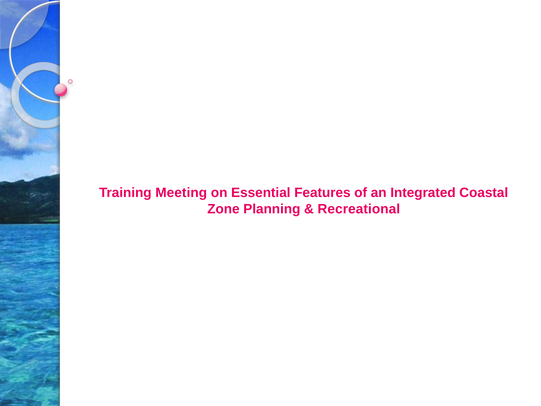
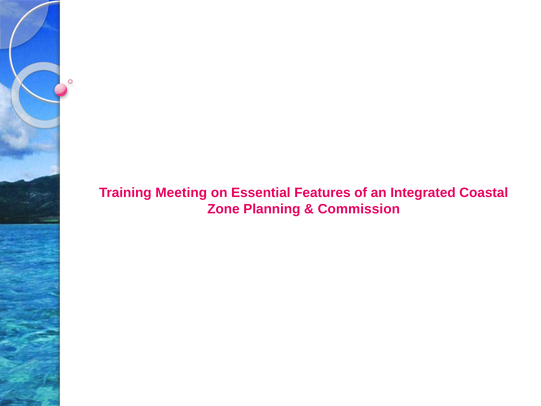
Recreational: Recreational -> Commission
